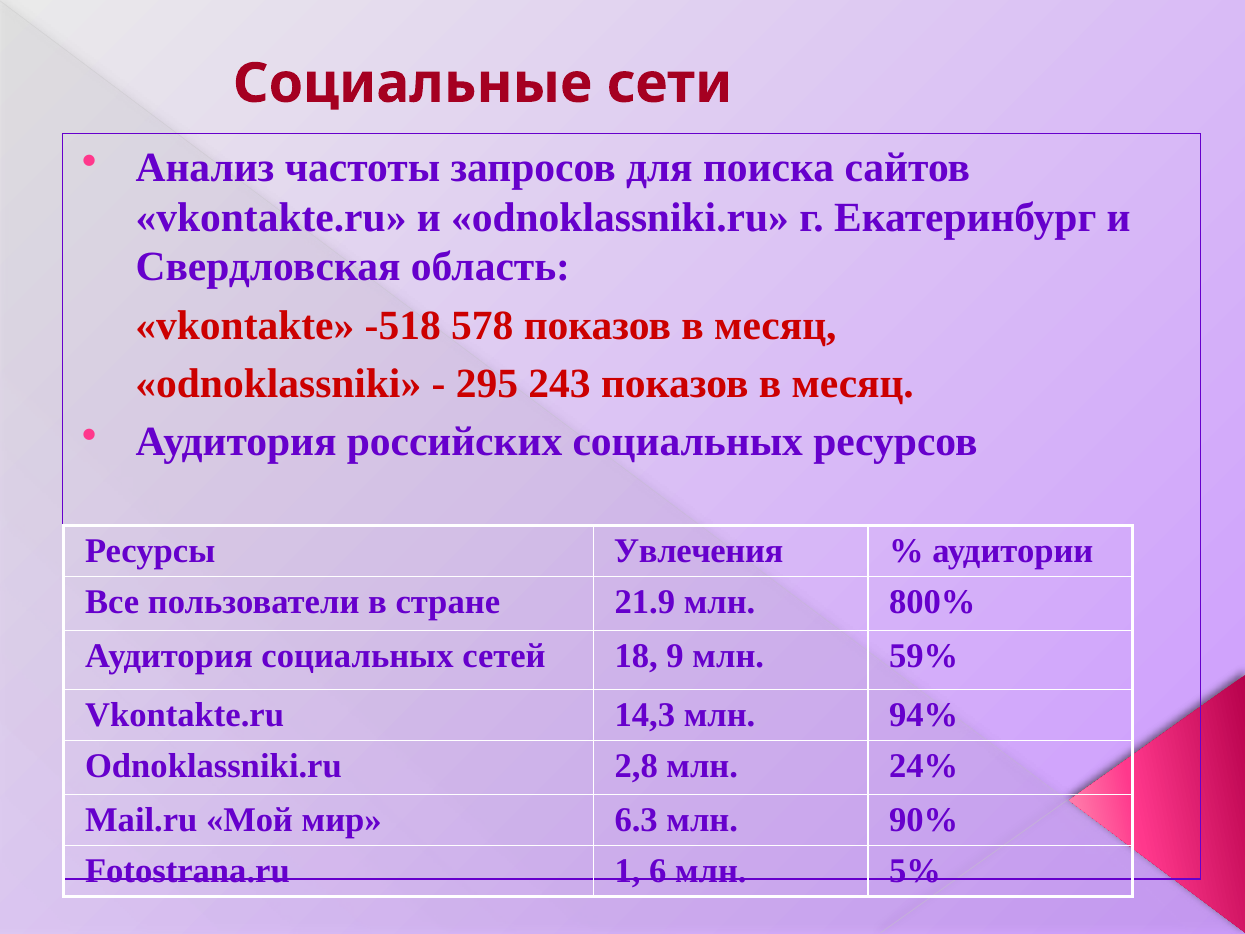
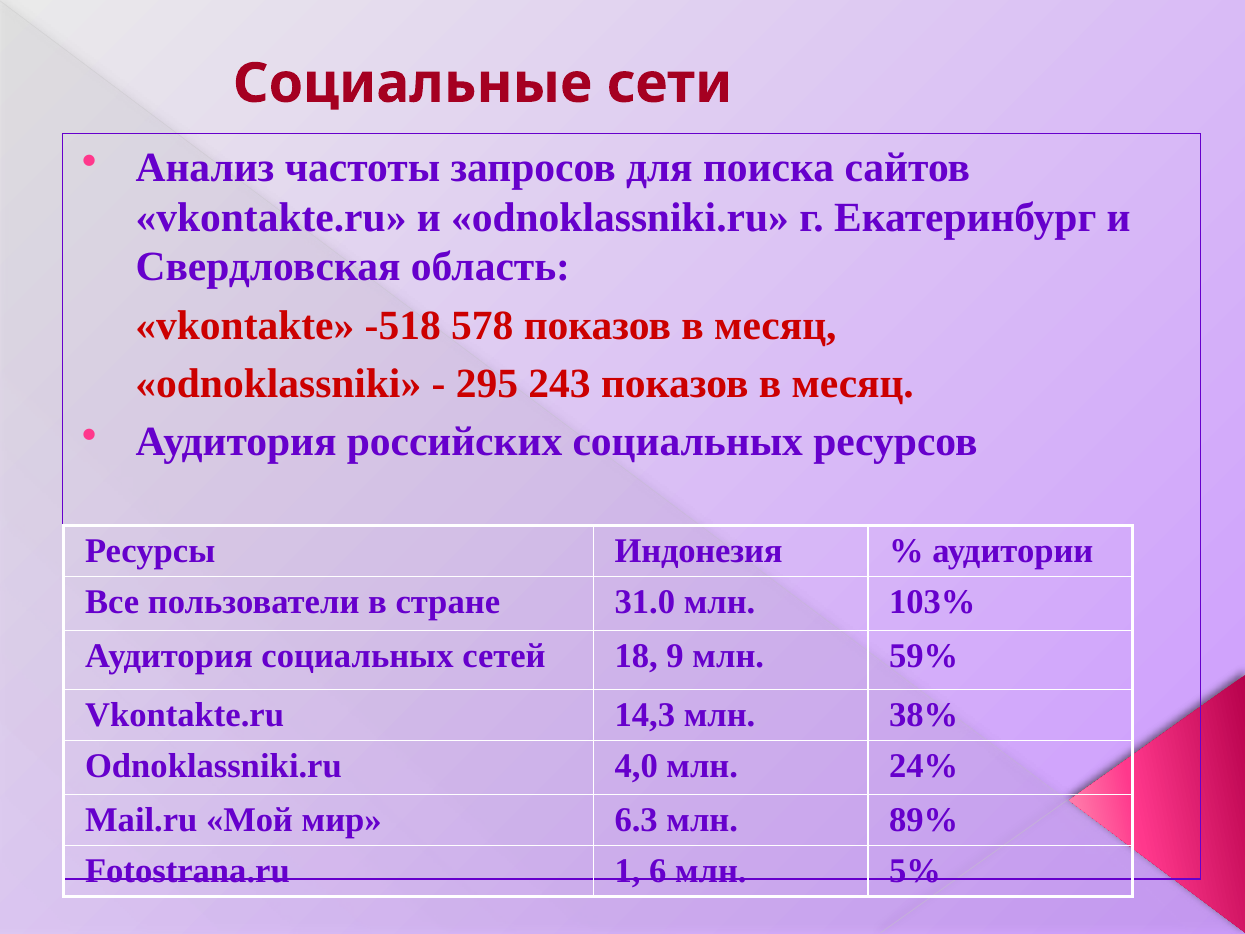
Увлечения: Увлечения -> Индонезия
21.9: 21.9 -> 31.0
800%: 800% -> 103%
94%: 94% -> 38%
2,8: 2,8 -> 4,0
90%: 90% -> 89%
